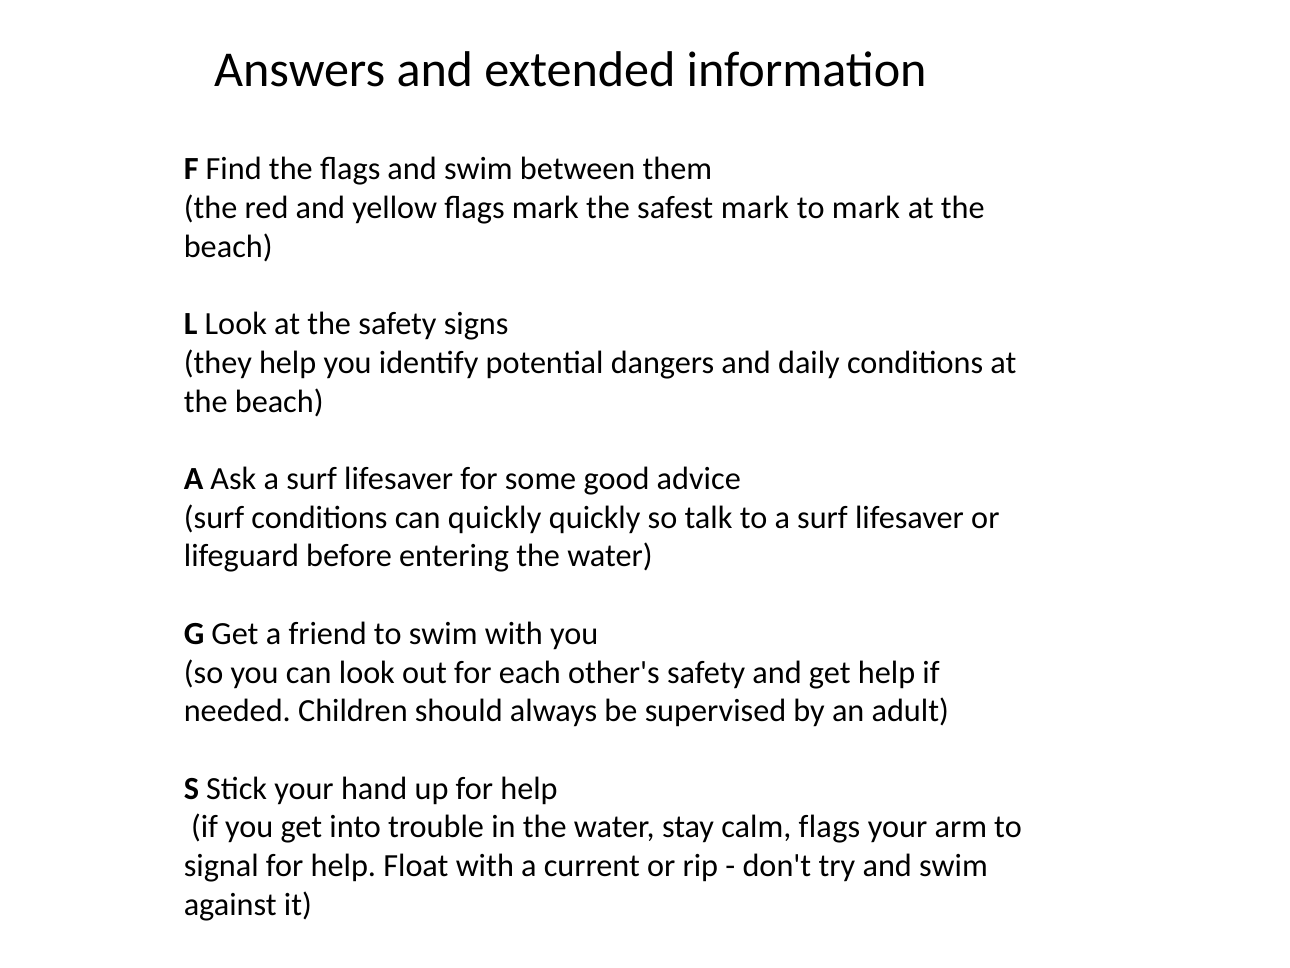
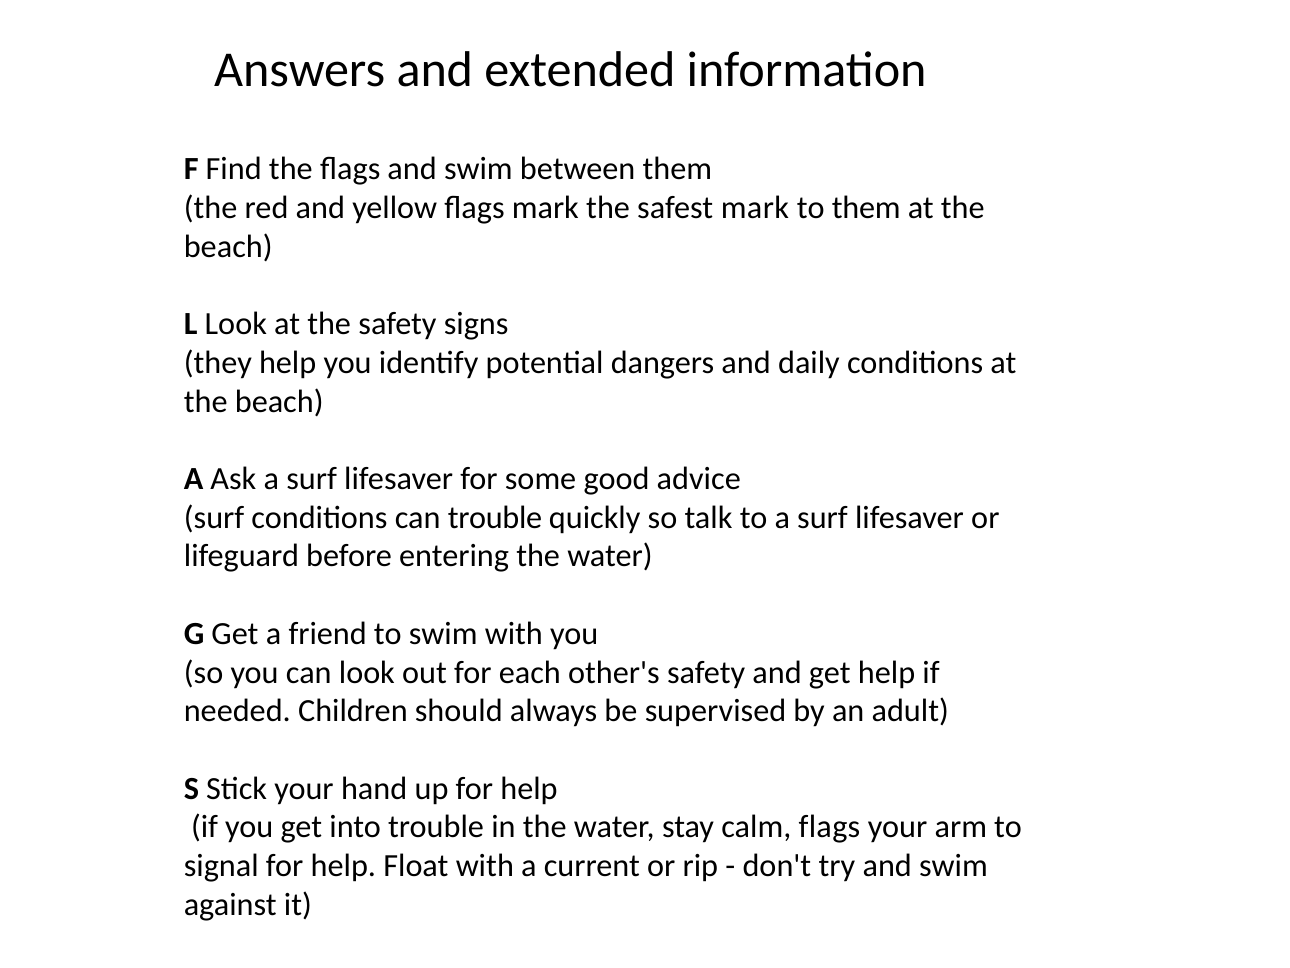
to mark: mark -> them
can quickly: quickly -> trouble
